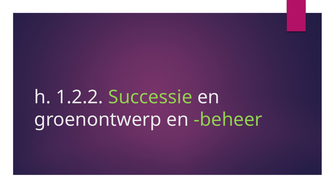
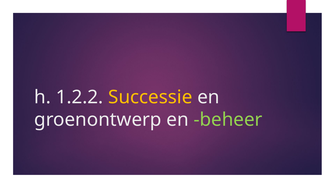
Successie colour: light green -> yellow
